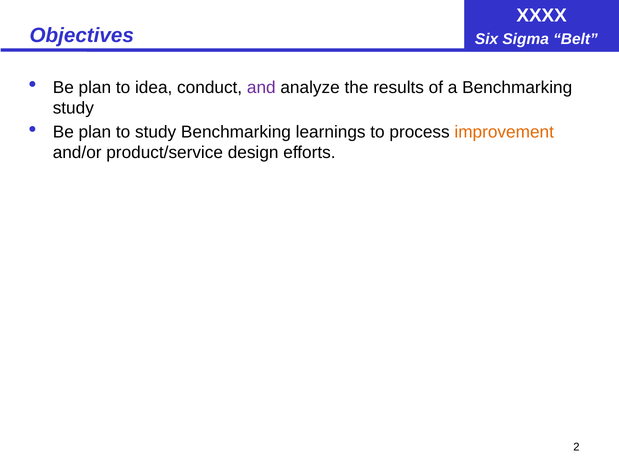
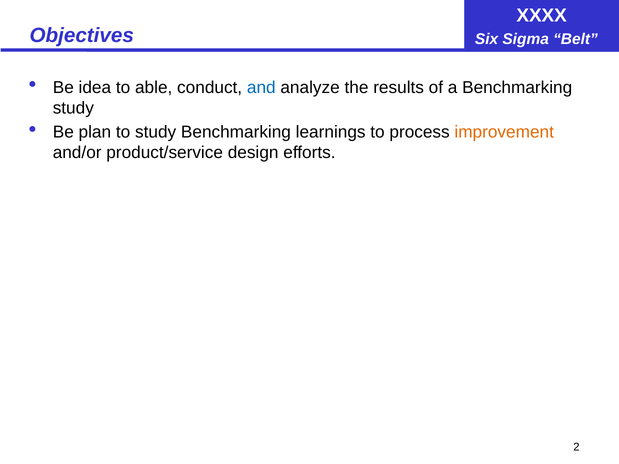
plan at (95, 87): plan -> idea
idea: idea -> able
and colour: purple -> blue
